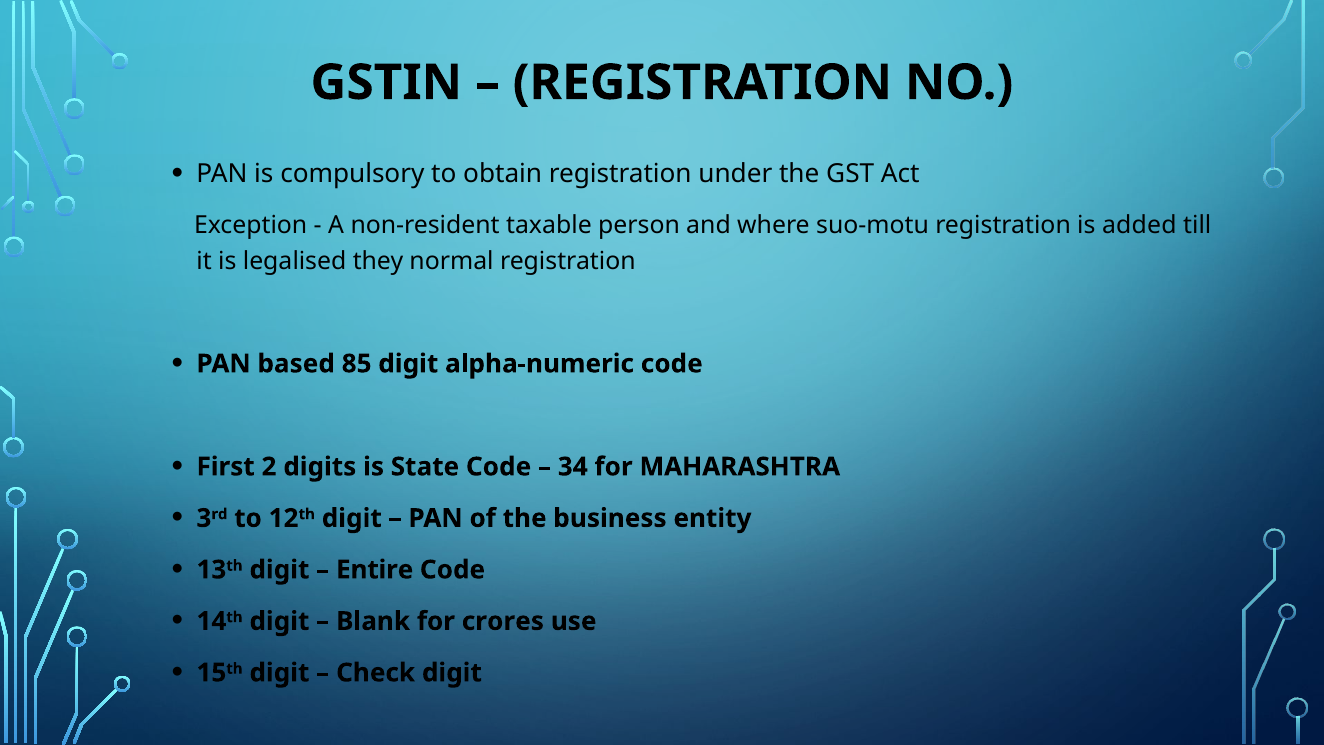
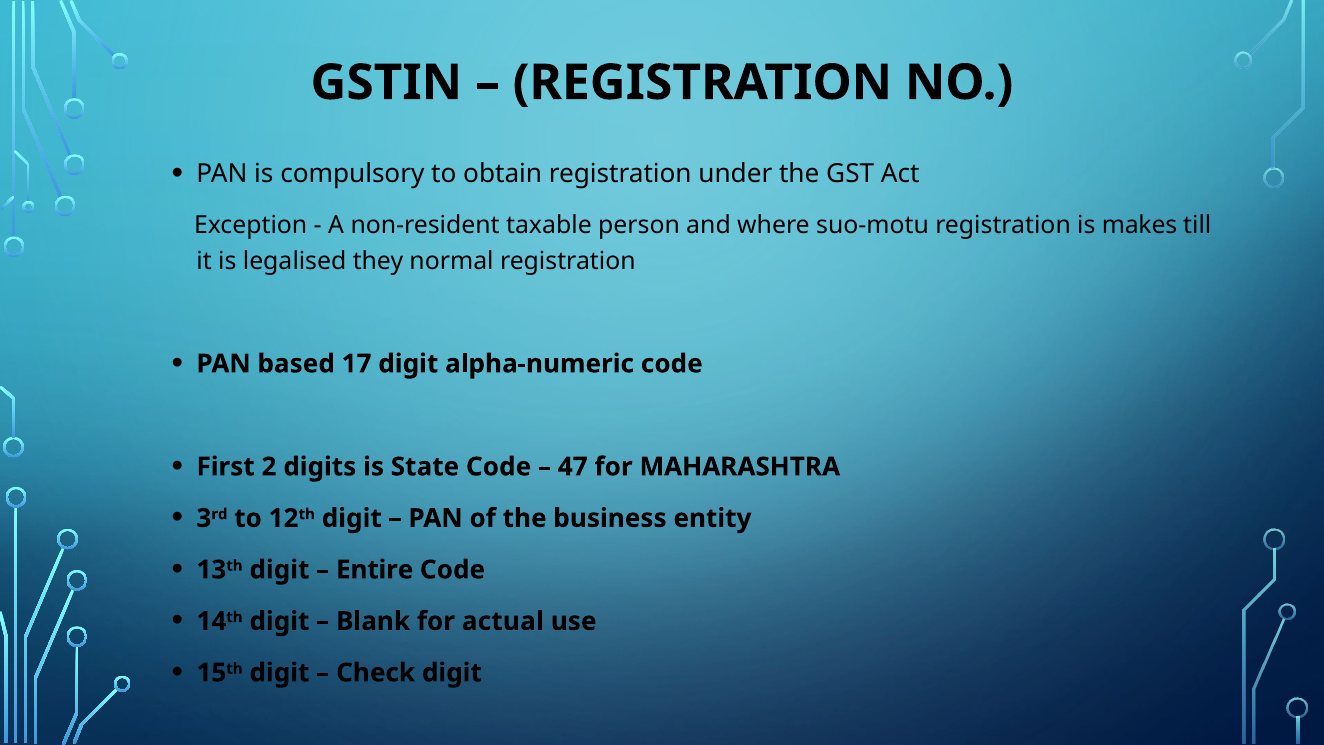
added: added -> makes
85: 85 -> 17
34: 34 -> 47
crores: crores -> actual
